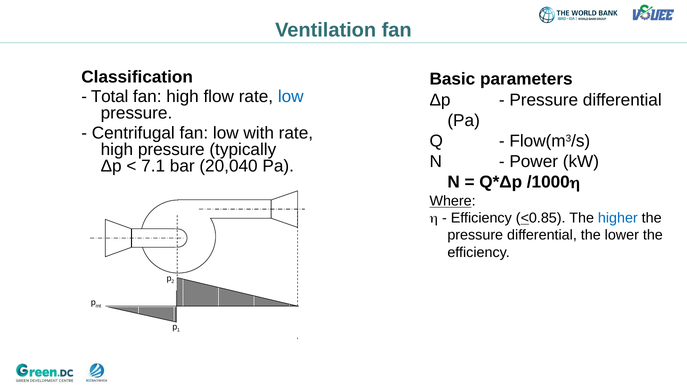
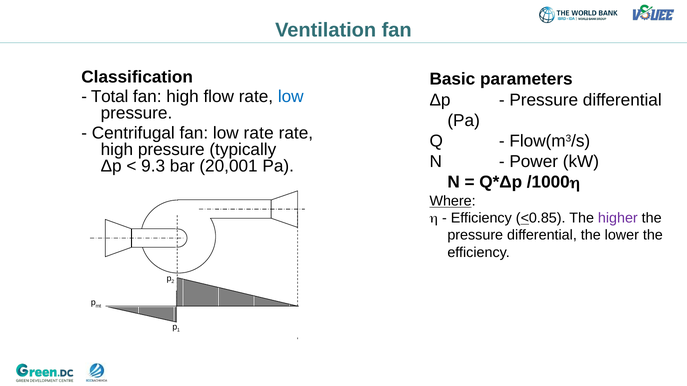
low with: with -> rate
7.1: 7.1 -> 9.3
20,040: 20,040 -> 20,001
higher colour: blue -> purple
